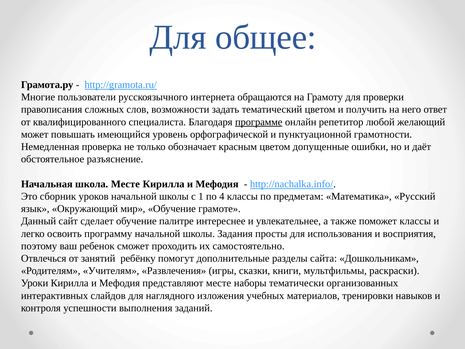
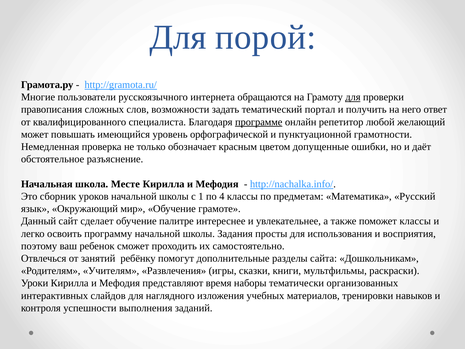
общее: общее -> порой
для at (353, 97) underline: none -> present
тематический цветом: цветом -> портал
представляют месте: месте -> время
